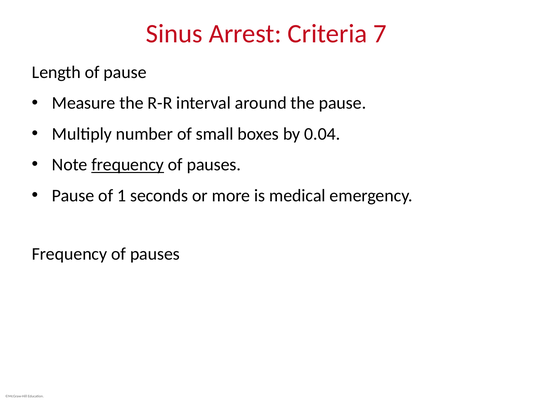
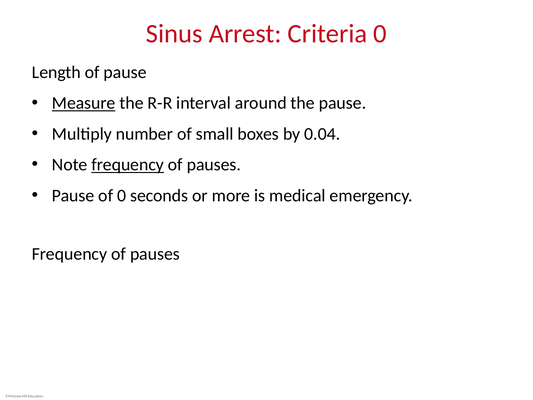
Criteria 7: 7 -> 0
Measure underline: none -> present
of 1: 1 -> 0
